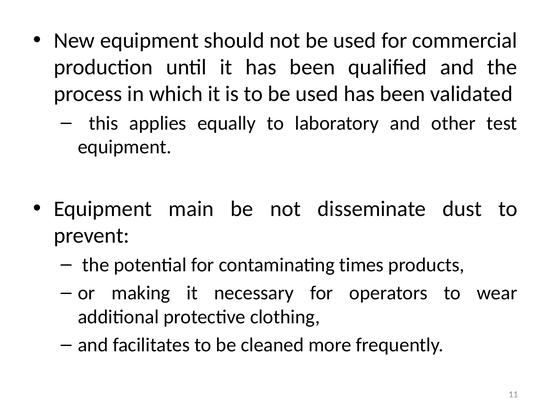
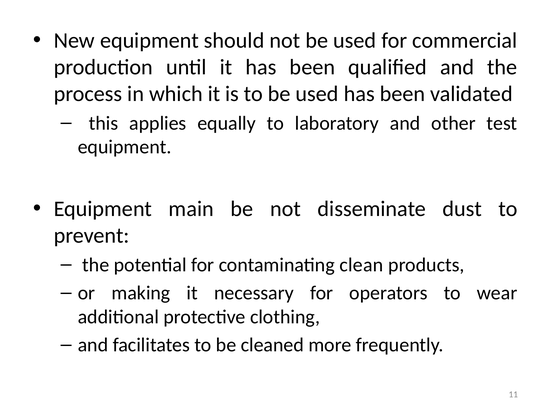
times: times -> clean
